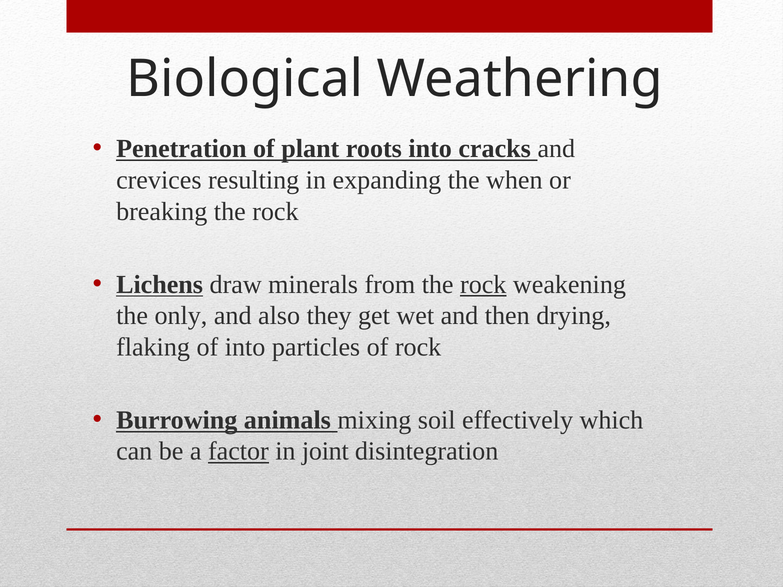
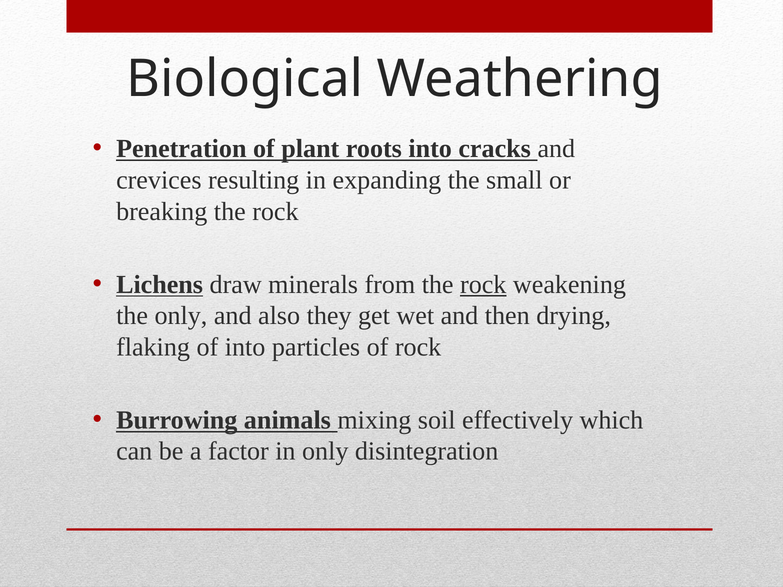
when: when -> small
factor underline: present -> none
in joint: joint -> only
